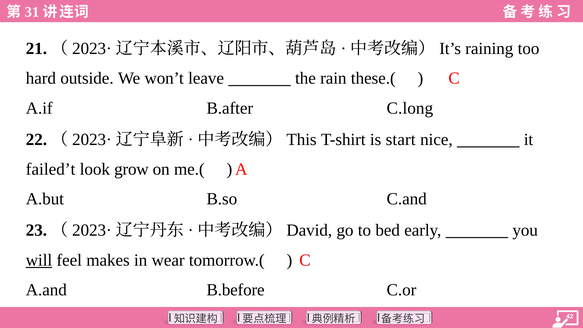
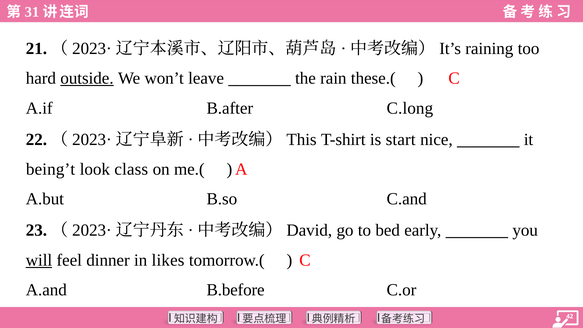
outside underline: none -> present
failed’t: failed’t -> being’t
grow: grow -> class
makes: makes -> dinner
wear: wear -> likes
